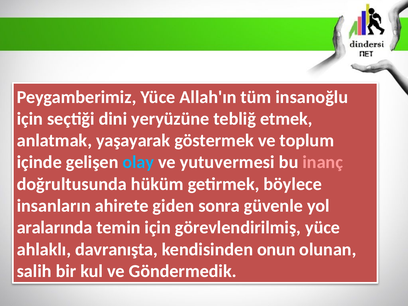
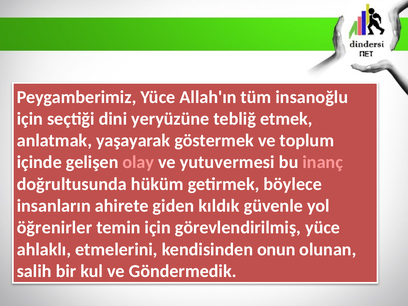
olay colour: light blue -> pink
sonra: sonra -> kıldık
aralarında: aralarında -> öğrenirler
davranışta: davranışta -> etmelerini
